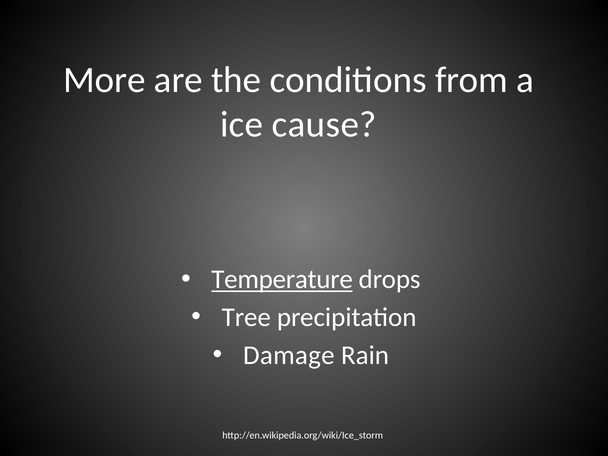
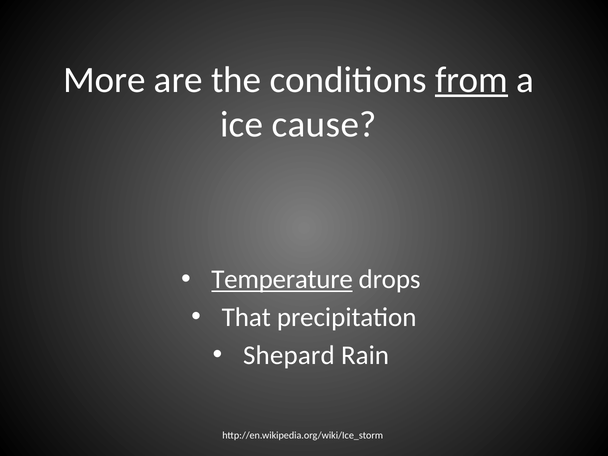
from underline: none -> present
Tree: Tree -> That
Damage: Damage -> Shepard
